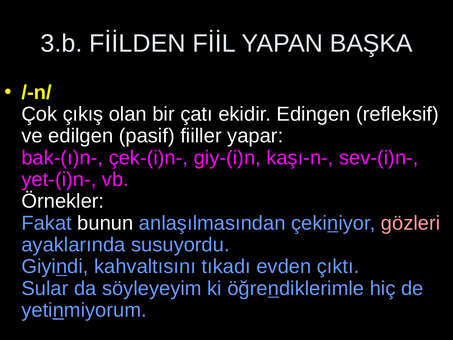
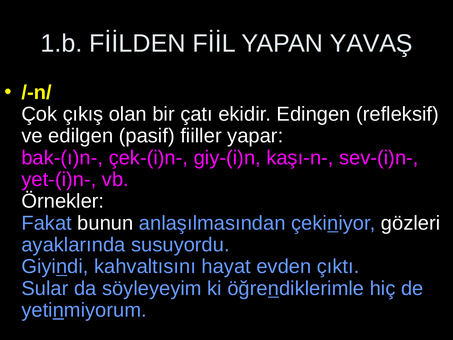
3.b: 3.b -> 1.b
BAŞKA: BAŞKA -> YAVAŞ
gözleri colour: pink -> white
tıkadı: tıkadı -> hayat
